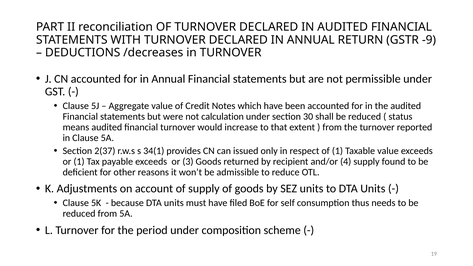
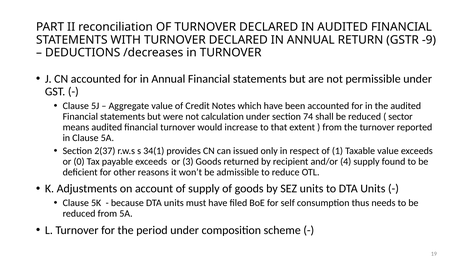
30: 30 -> 74
status: status -> sector
or 1: 1 -> 0
